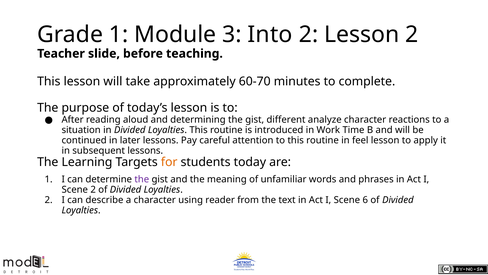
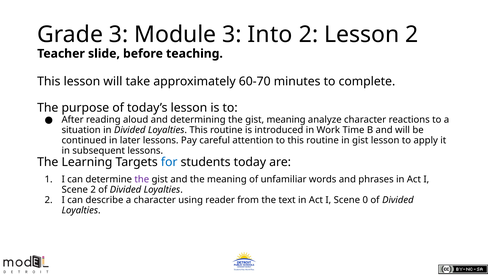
Grade 1: 1 -> 3
gist different: different -> meaning
in feel: feel -> gist
for colour: orange -> blue
6: 6 -> 0
